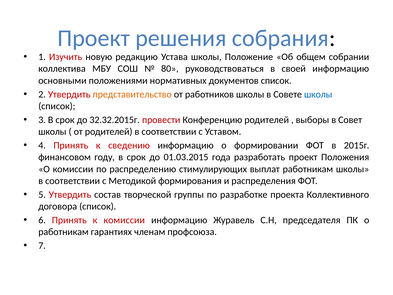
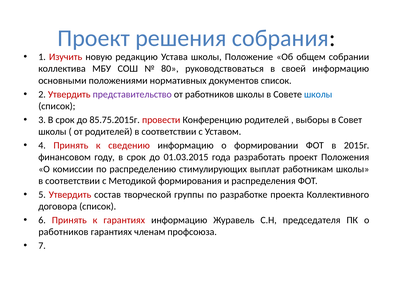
представительство colour: orange -> purple
32.32.2015г: 32.32.2015г -> 85.75.2015г
к комиссии: комиссии -> гарантиях
работникам at (63, 232): работникам -> работников
